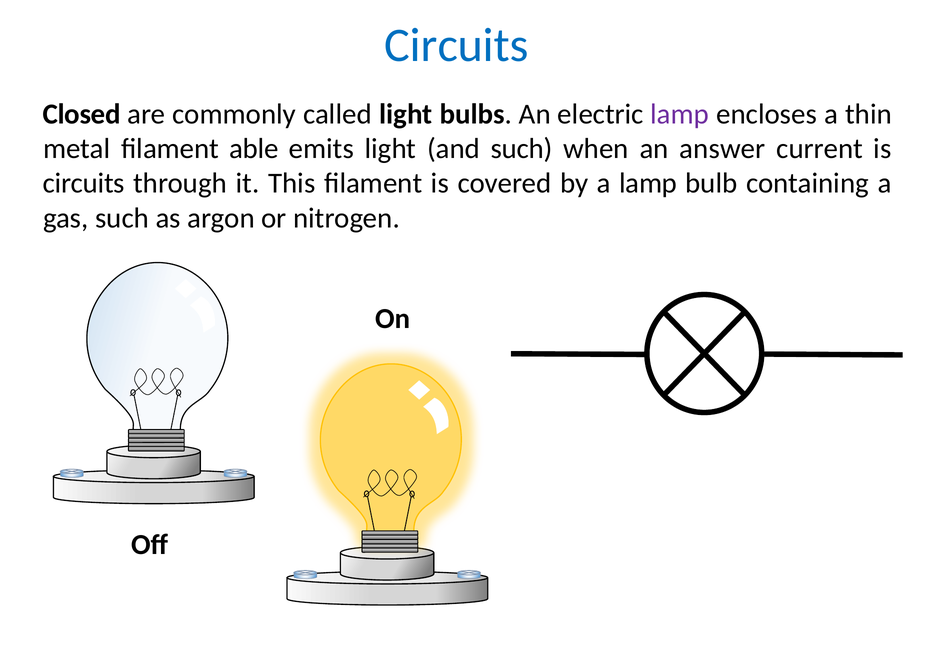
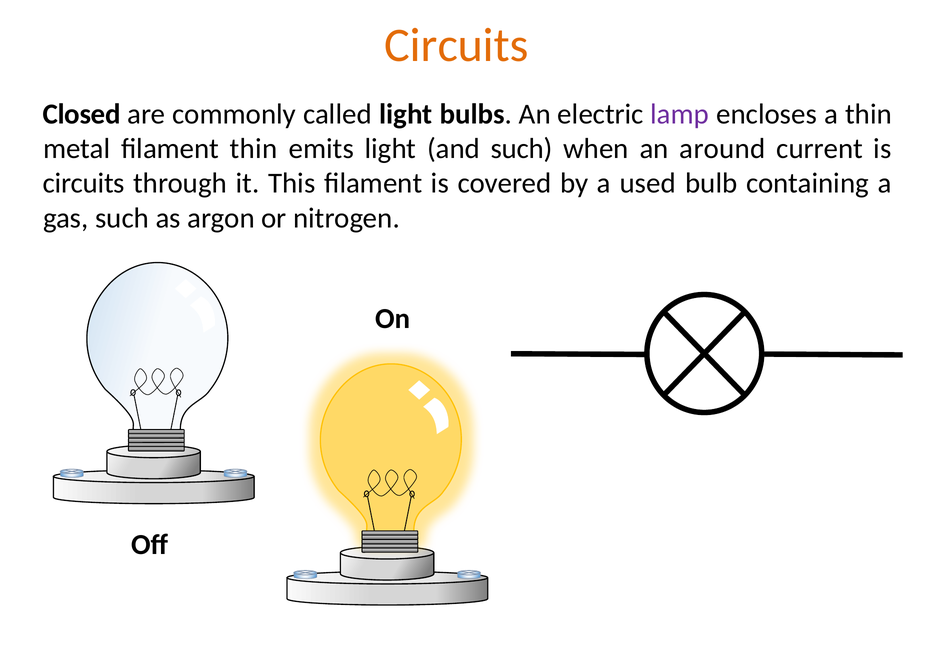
Circuits at (457, 45) colour: blue -> orange
filament able: able -> thin
answer: answer -> around
a lamp: lamp -> used
